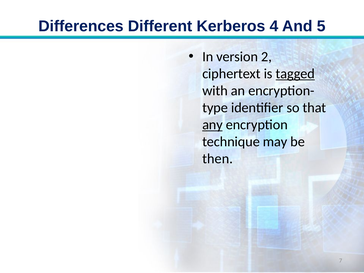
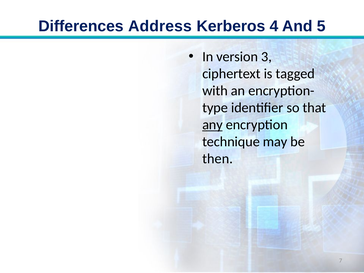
Different: Different -> Address
2: 2 -> 3
tagged underline: present -> none
